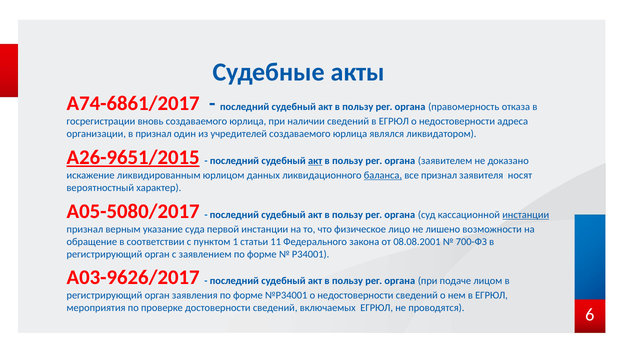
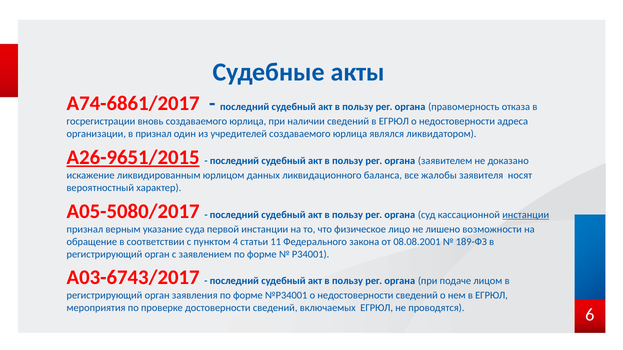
акт at (315, 161) underline: present -> none
баланса underline: present -> none
все признал: признал -> жалобы
1: 1 -> 4
700-ФЗ: 700-ФЗ -> 189-ФЗ
А03-9626/2017: А03-9626/2017 -> А03-6743/2017
